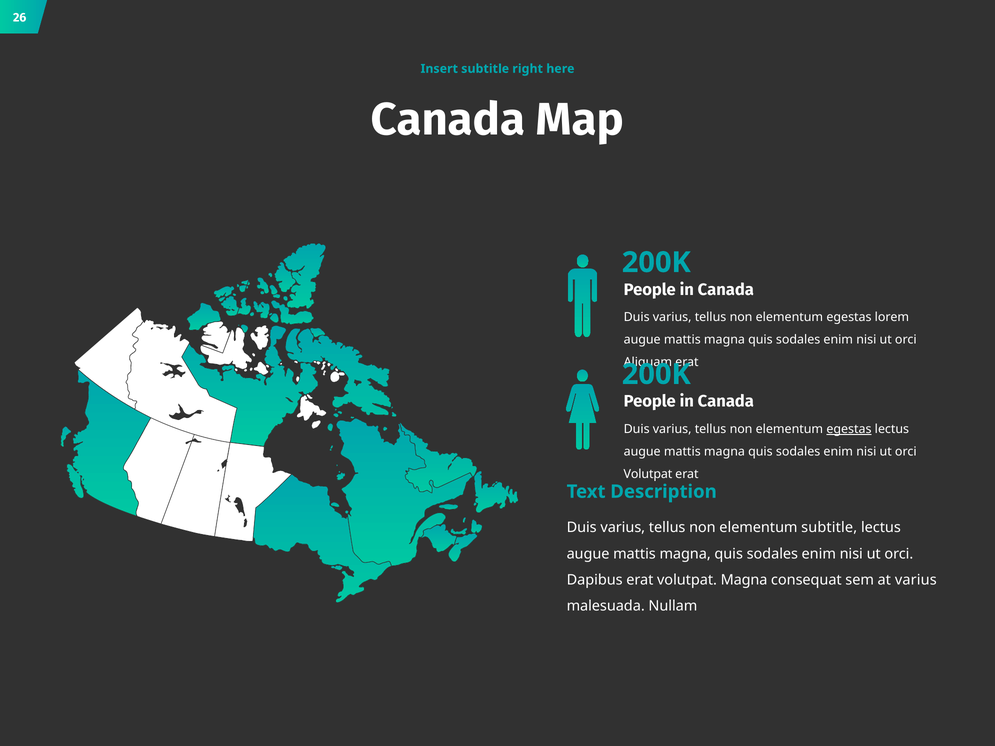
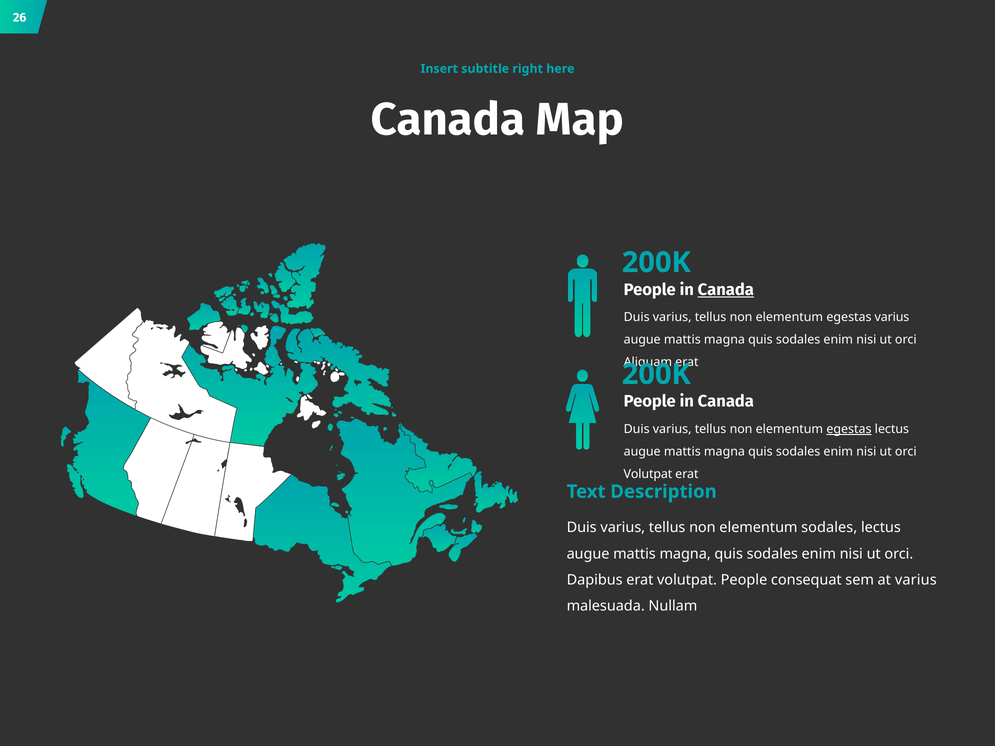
Canada at (726, 290) underline: none -> present
egestas lorem: lorem -> varius
elementum subtitle: subtitle -> sodales
volutpat Magna: Magna -> People
